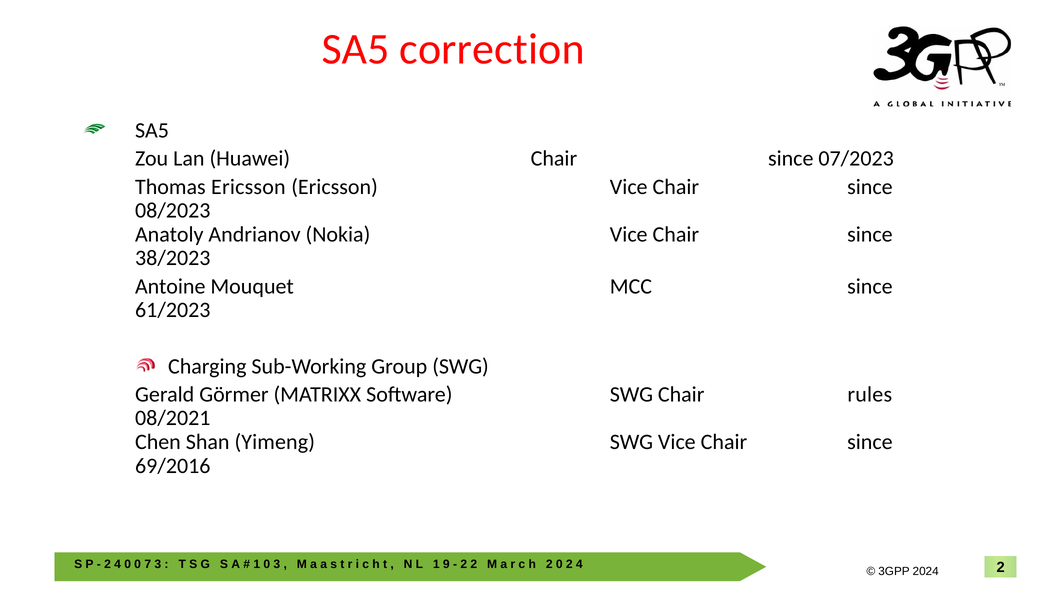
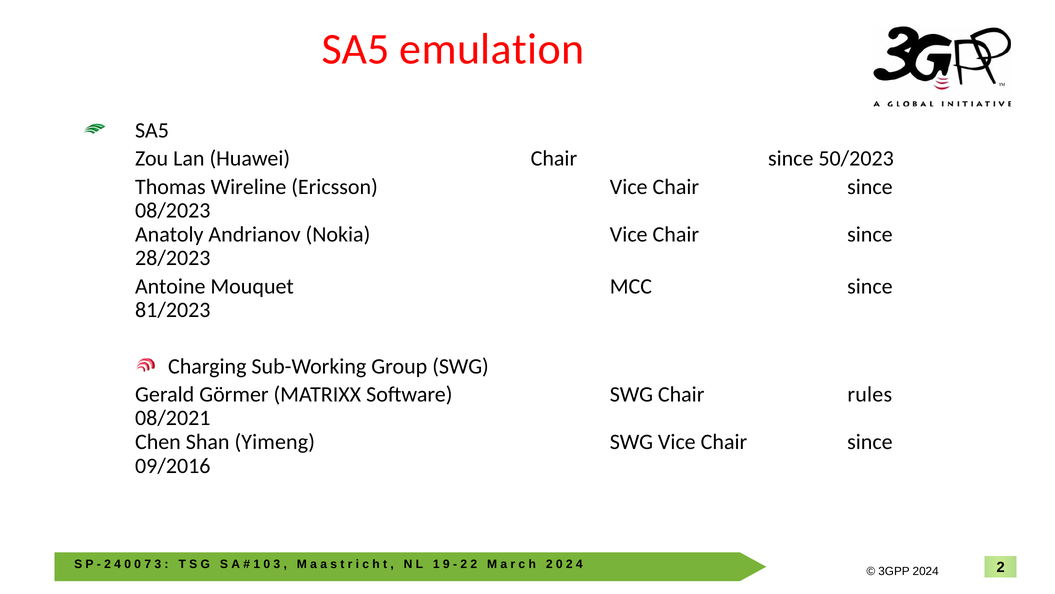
correction: correction -> emulation
07/2023: 07/2023 -> 50/2023
Thomas Ericsson: Ericsson -> Wireline
38/2023: 38/2023 -> 28/2023
61/2023: 61/2023 -> 81/2023
69/2016: 69/2016 -> 09/2016
